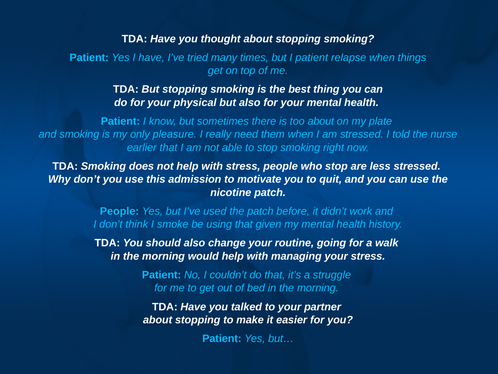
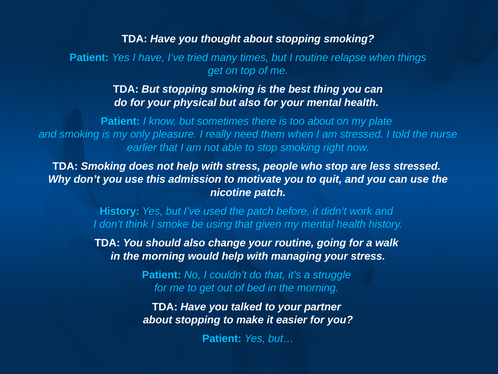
I patient: patient -> routine
People at (119, 211): People -> History
